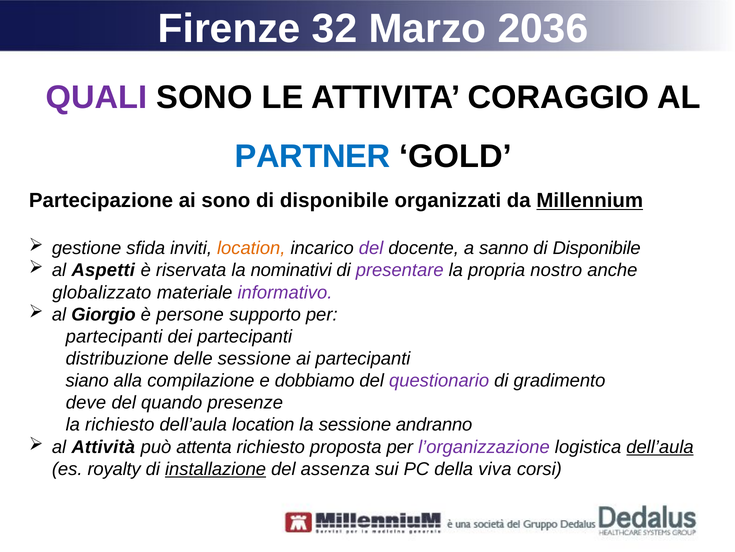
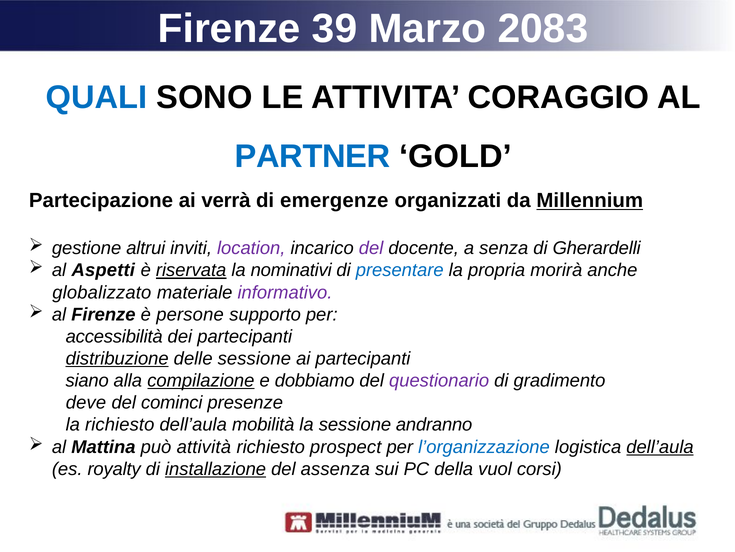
32: 32 -> 39
2036: 2036 -> 2083
QUALI colour: purple -> blue
ai sono: sono -> verrà
disponibile at (334, 200): disponibile -> emergenze
sfida: sfida -> altrui
location at (251, 248) colour: orange -> purple
sanno: sanno -> senza
Disponibile at (597, 248): Disponibile -> Gherardelli
riservata underline: none -> present
presentare colour: purple -> blue
nostro: nostro -> morirà
al Giorgio: Giorgio -> Firenze
partecipanti at (114, 336): partecipanti -> accessibilità
distribuzione underline: none -> present
compilazione underline: none -> present
quando: quando -> cominci
dell’aula location: location -> mobilità
Attività: Attività -> Mattina
attenta: attenta -> attività
proposta: proposta -> prospect
l’organizzazione colour: purple -> blue
viva: viva -> vuol
